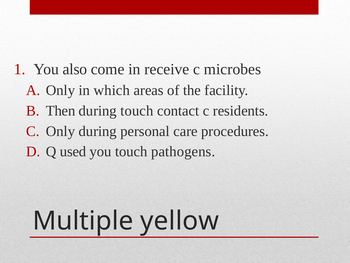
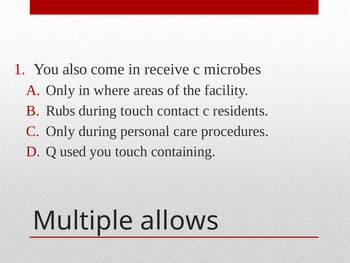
which: which -> where
Then: Then -> Rubs
pathogens: pathogens -> containing
yellow: yellow -> allows
